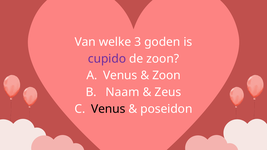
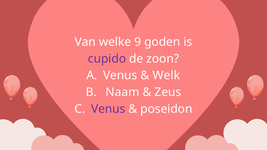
3: 3 -> 9
Zoon at (166, 76): Zoon -> Welk
Venus at (108, 109) colour: black -> purple
